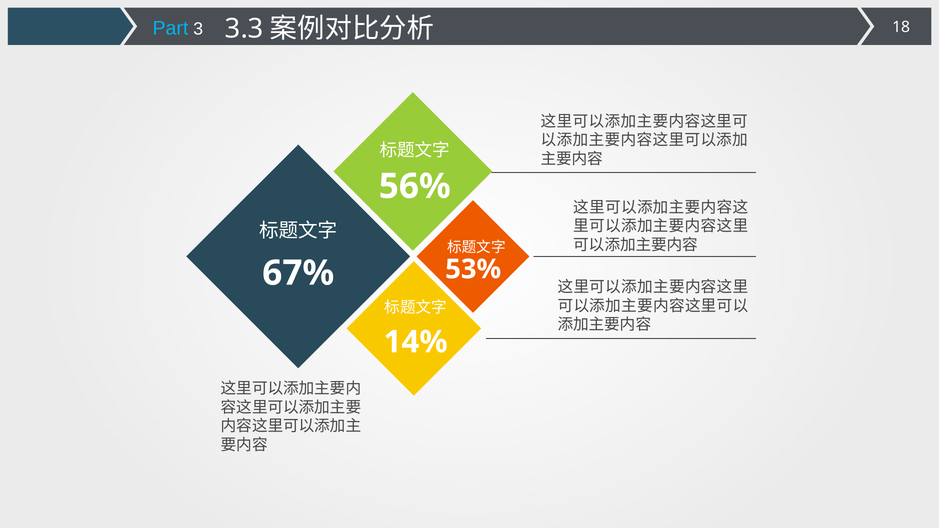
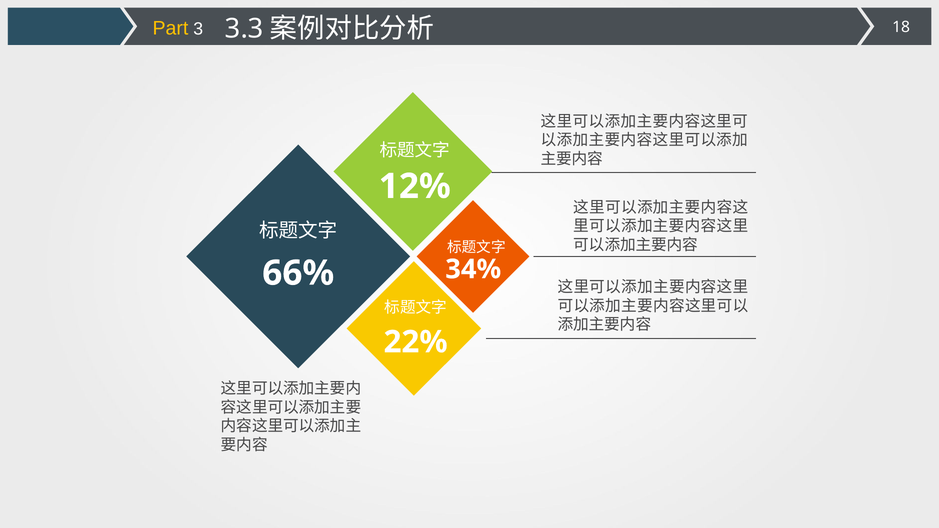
Part colour: light blue -> yellow
56%: 56% -> 12%
53%: 53% -> 34%
67%: 67% -> 66%
14%: 14% -> 22%
